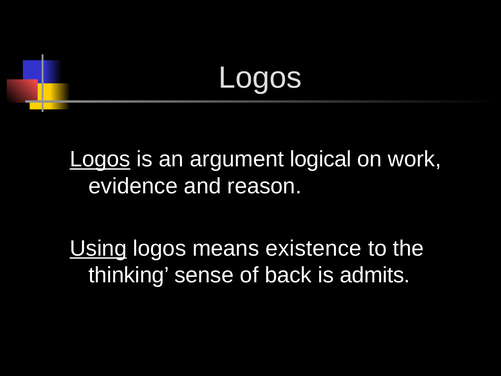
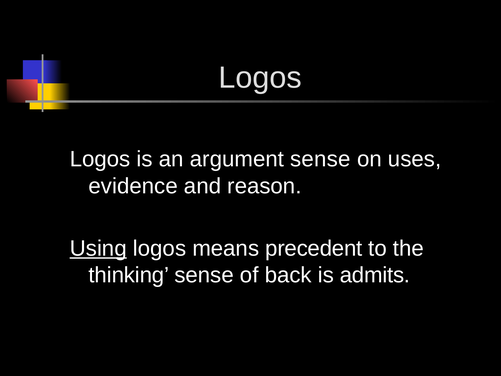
Logos at (100, 159) underline: present -> none
argument logical: logical -> sense
work: work -> uses
existence: existence -> precedent
